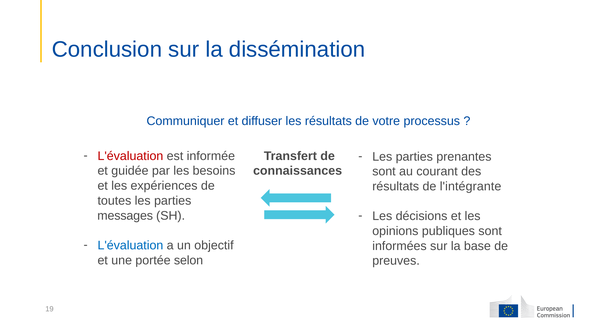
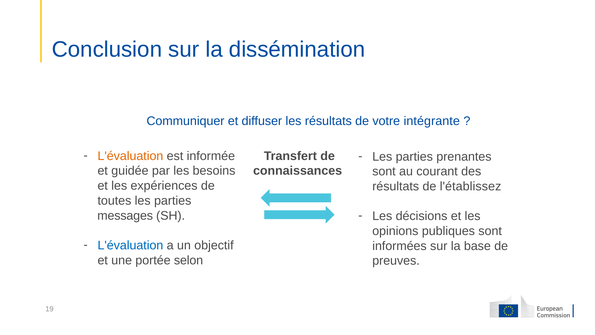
processus: processus -> intégrante
L'évaluation at (130, 156) colour: red -> orange
l'intégrante: l'intégrante -> l'établissez
